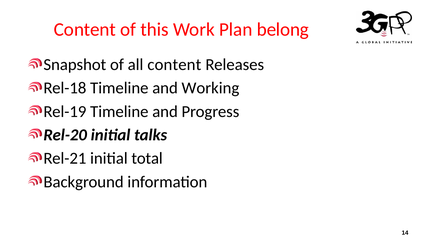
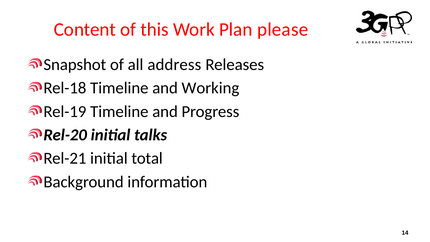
belong: belong -> please
all content: content -> address
